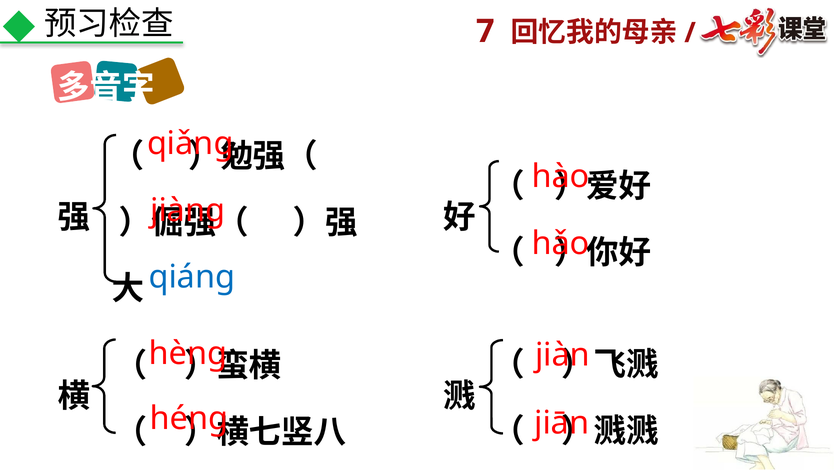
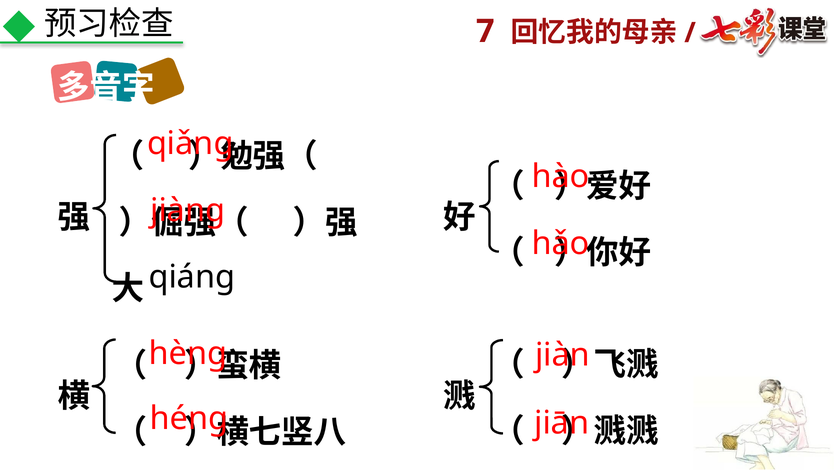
qiánɡ colour: blue -> black
